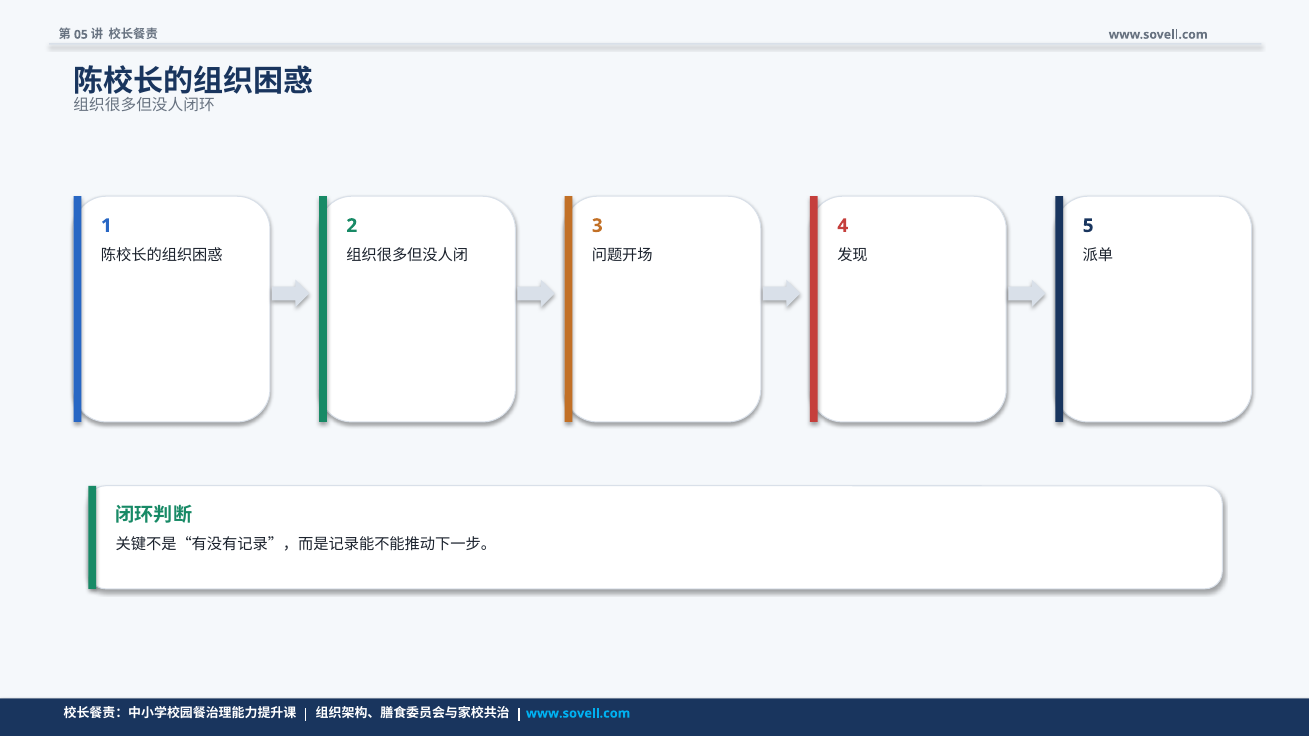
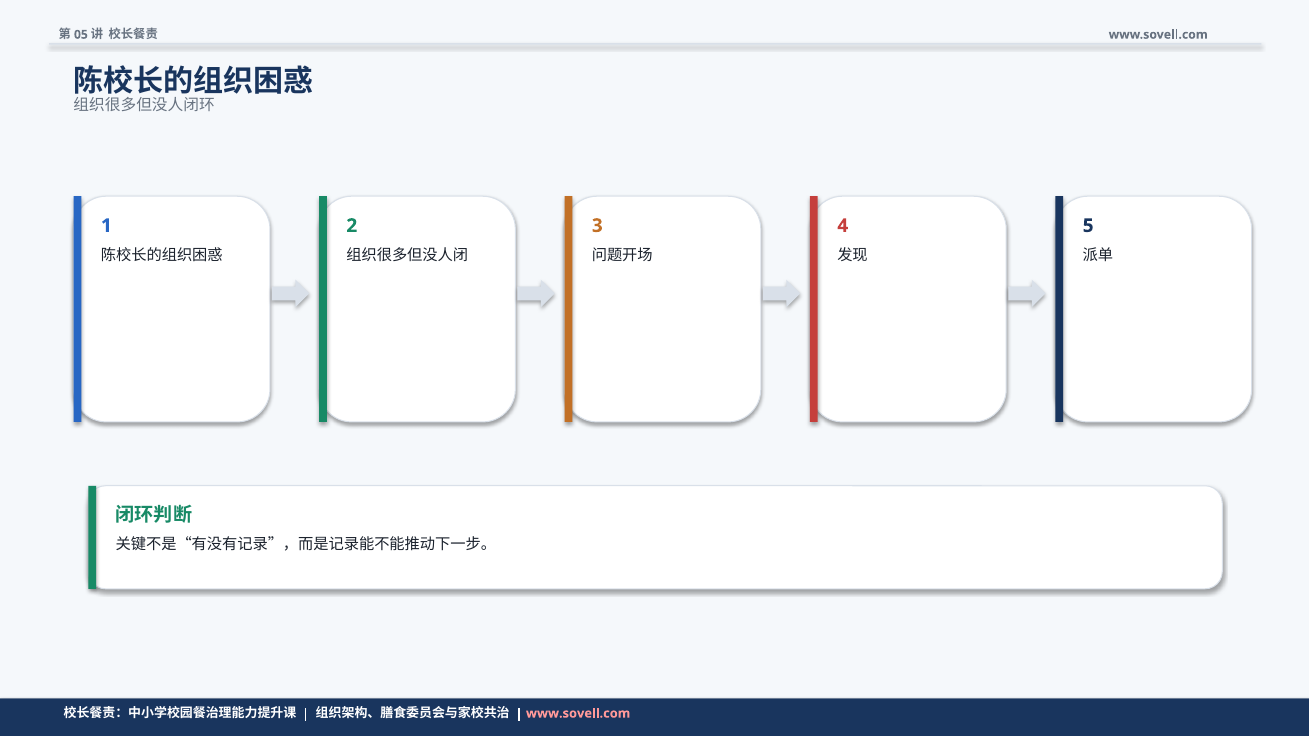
www.sovell.com at (578, 714) colour: light blue -> pink
